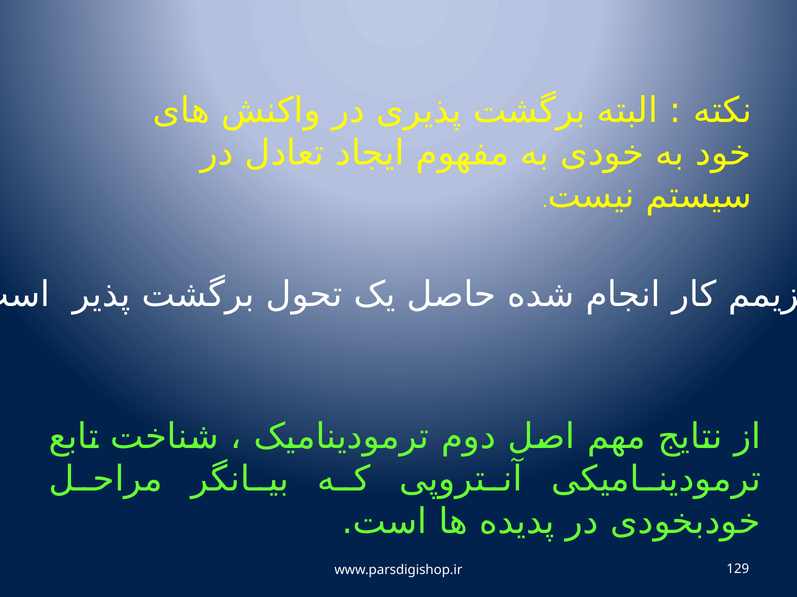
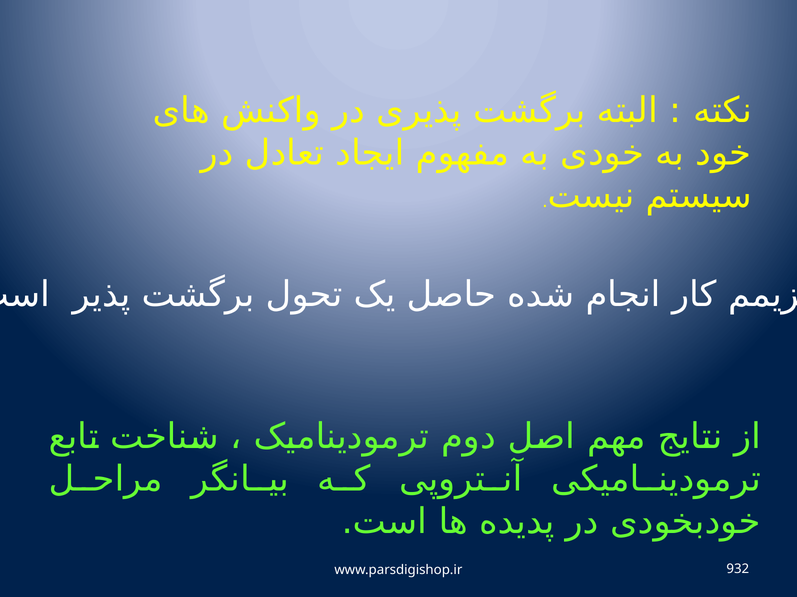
129: 129 -> 932
